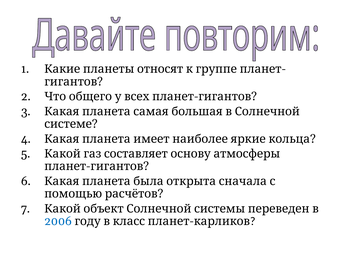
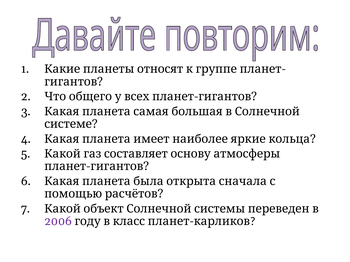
2006 colour: blue -> purple
